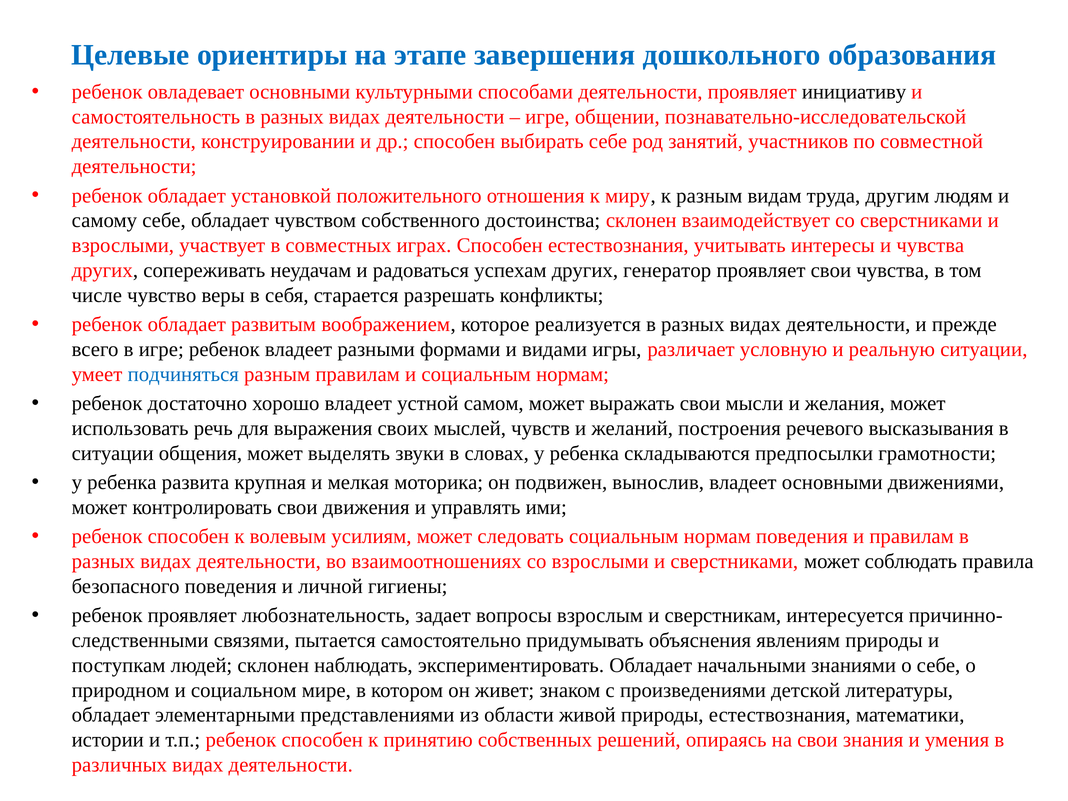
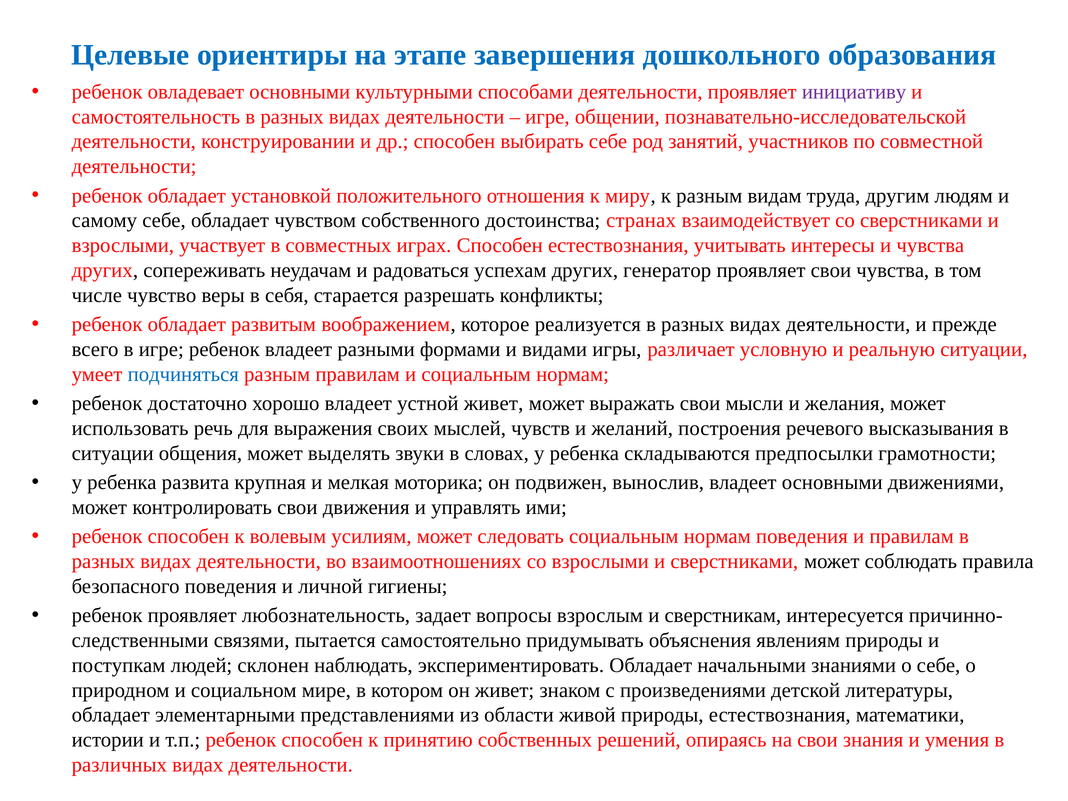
инициативу colour: black -> purple
достоинства склонен: склонен -> странах
устной самом: самом -> живет
